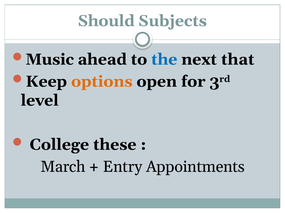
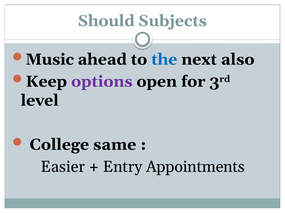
that: that -> also
options colour: orange -> purple
these: these -> same
March: March -> Easier
